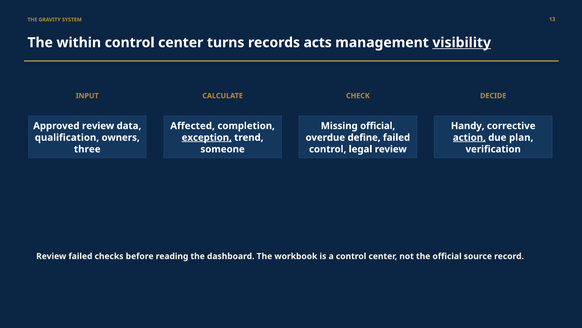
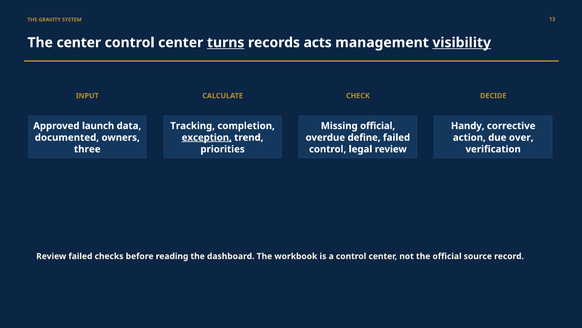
The within: within -> center
turns underline: none -> present
Approved review: review -> launch
Affected: Affected -> Tracking
qualification: qualification -> documented
action underline: present -> none
plan: plan -> over
someone: someone -> priorities
